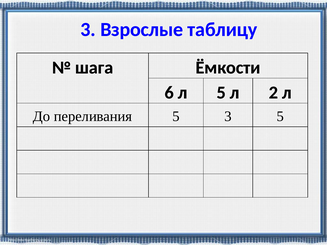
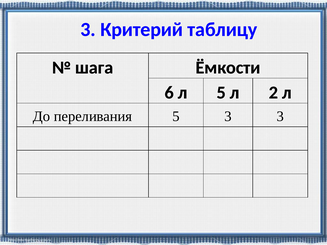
Взрослые: Взрослые -> Критерий
3 5: 5 -> 3
